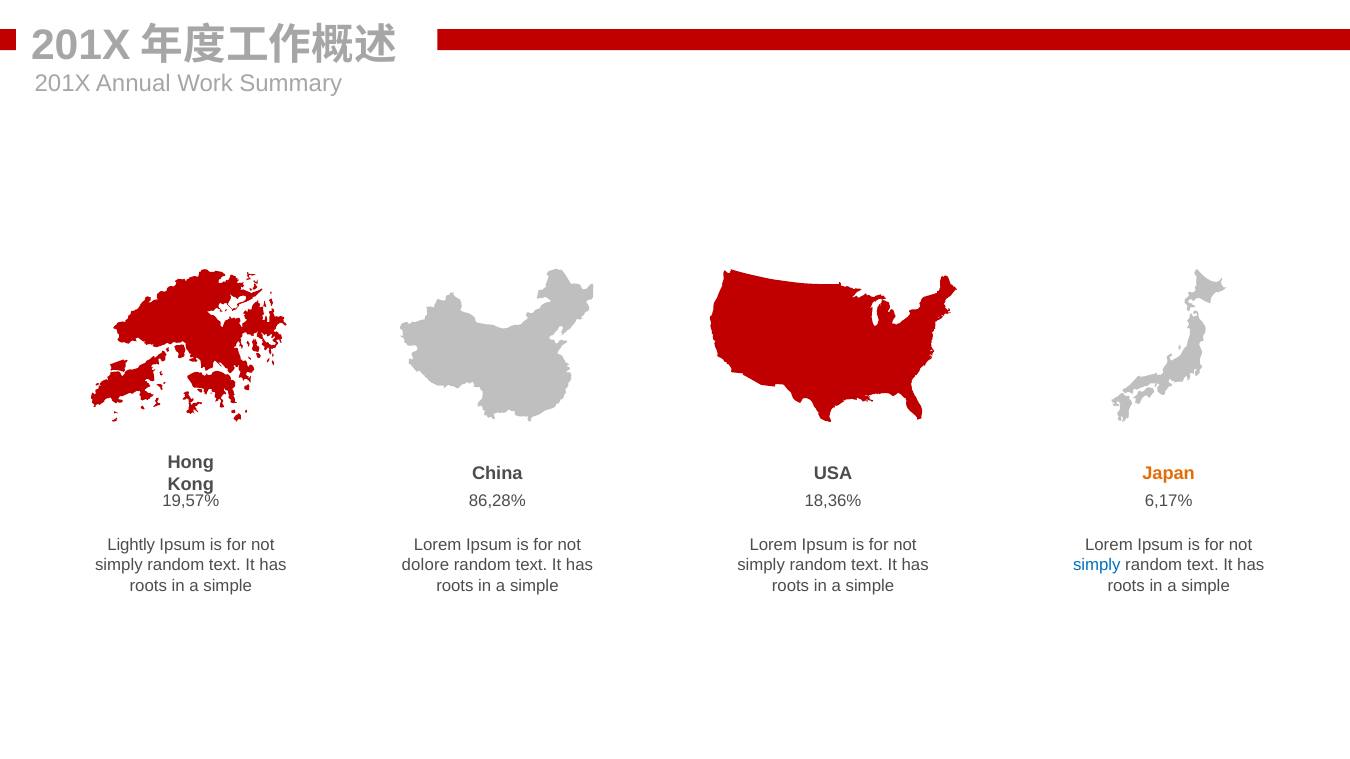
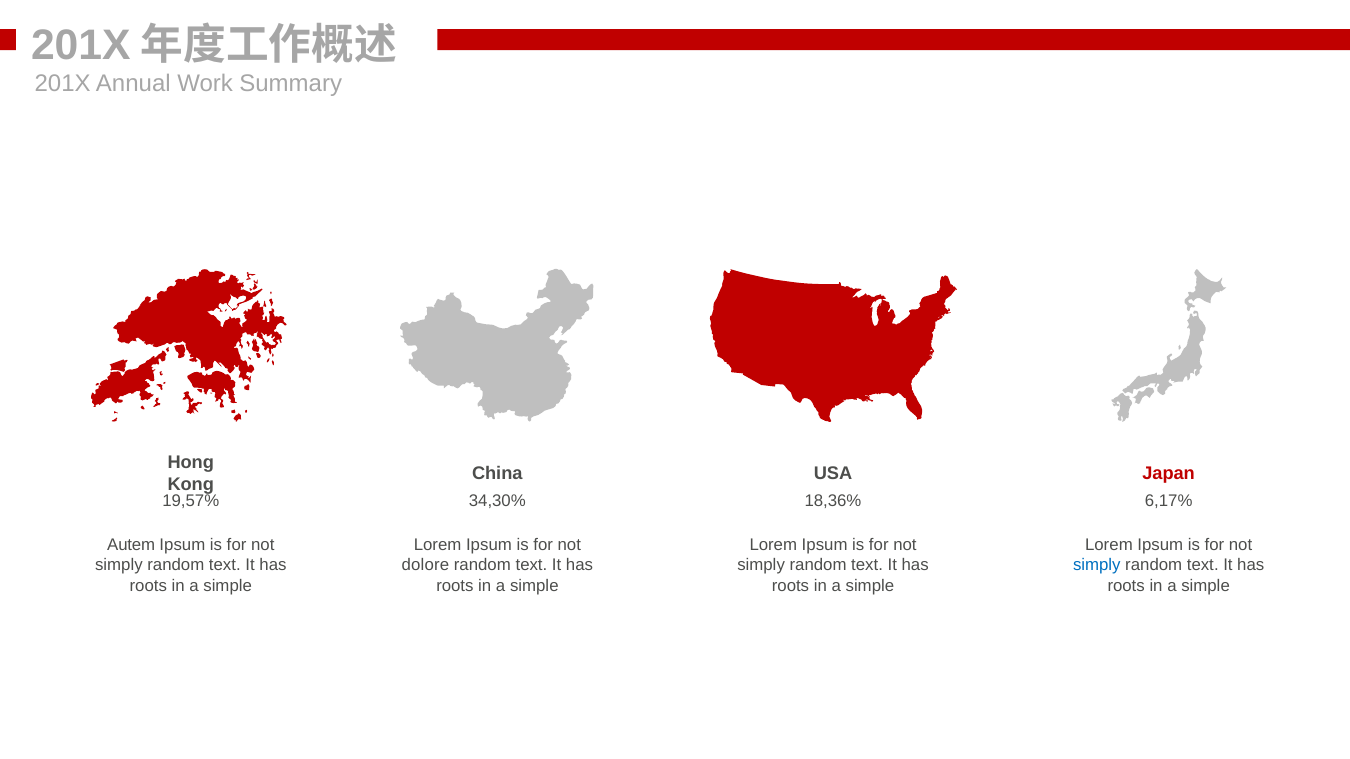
Japan colour: orange -> red
86,28%: 86,28% -> 34,30%
Lightly: Lightly -> Autem
